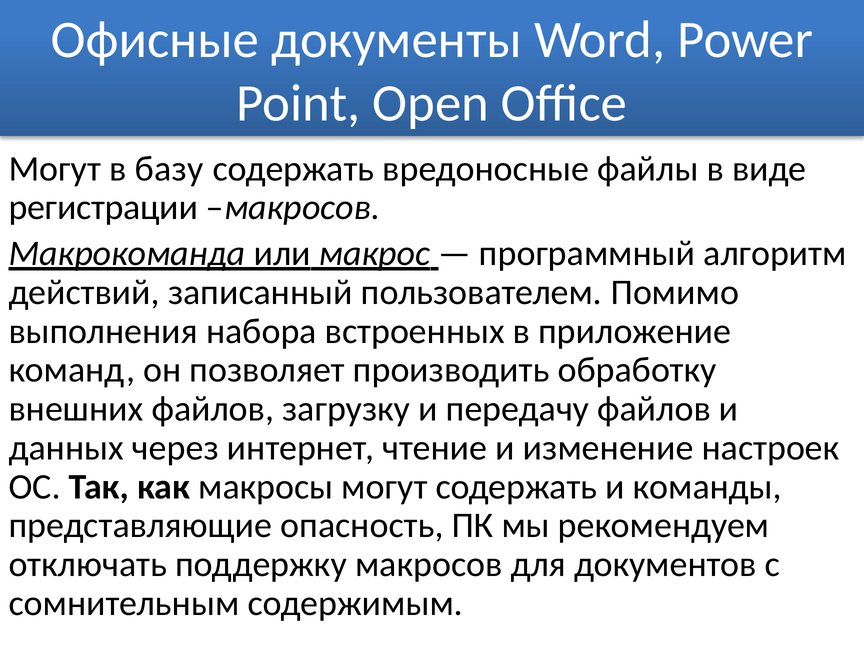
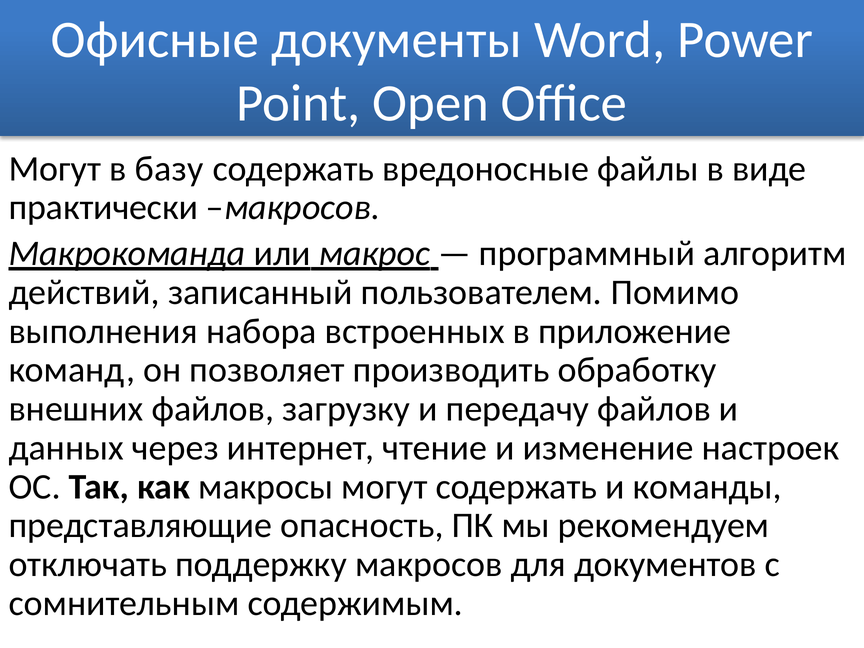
регистрации: регистрации -> практически
